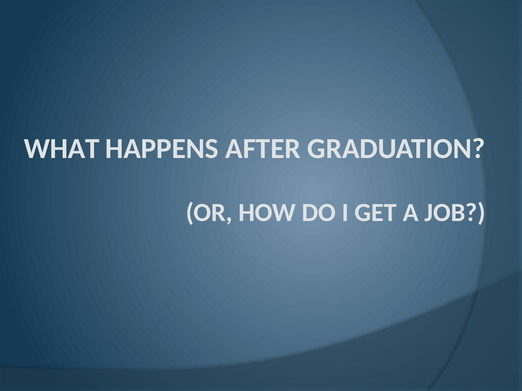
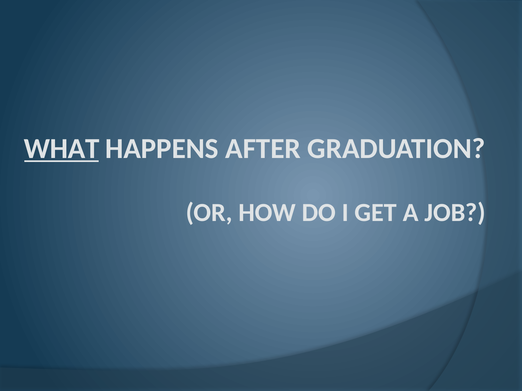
WHAT underline: none -> present
